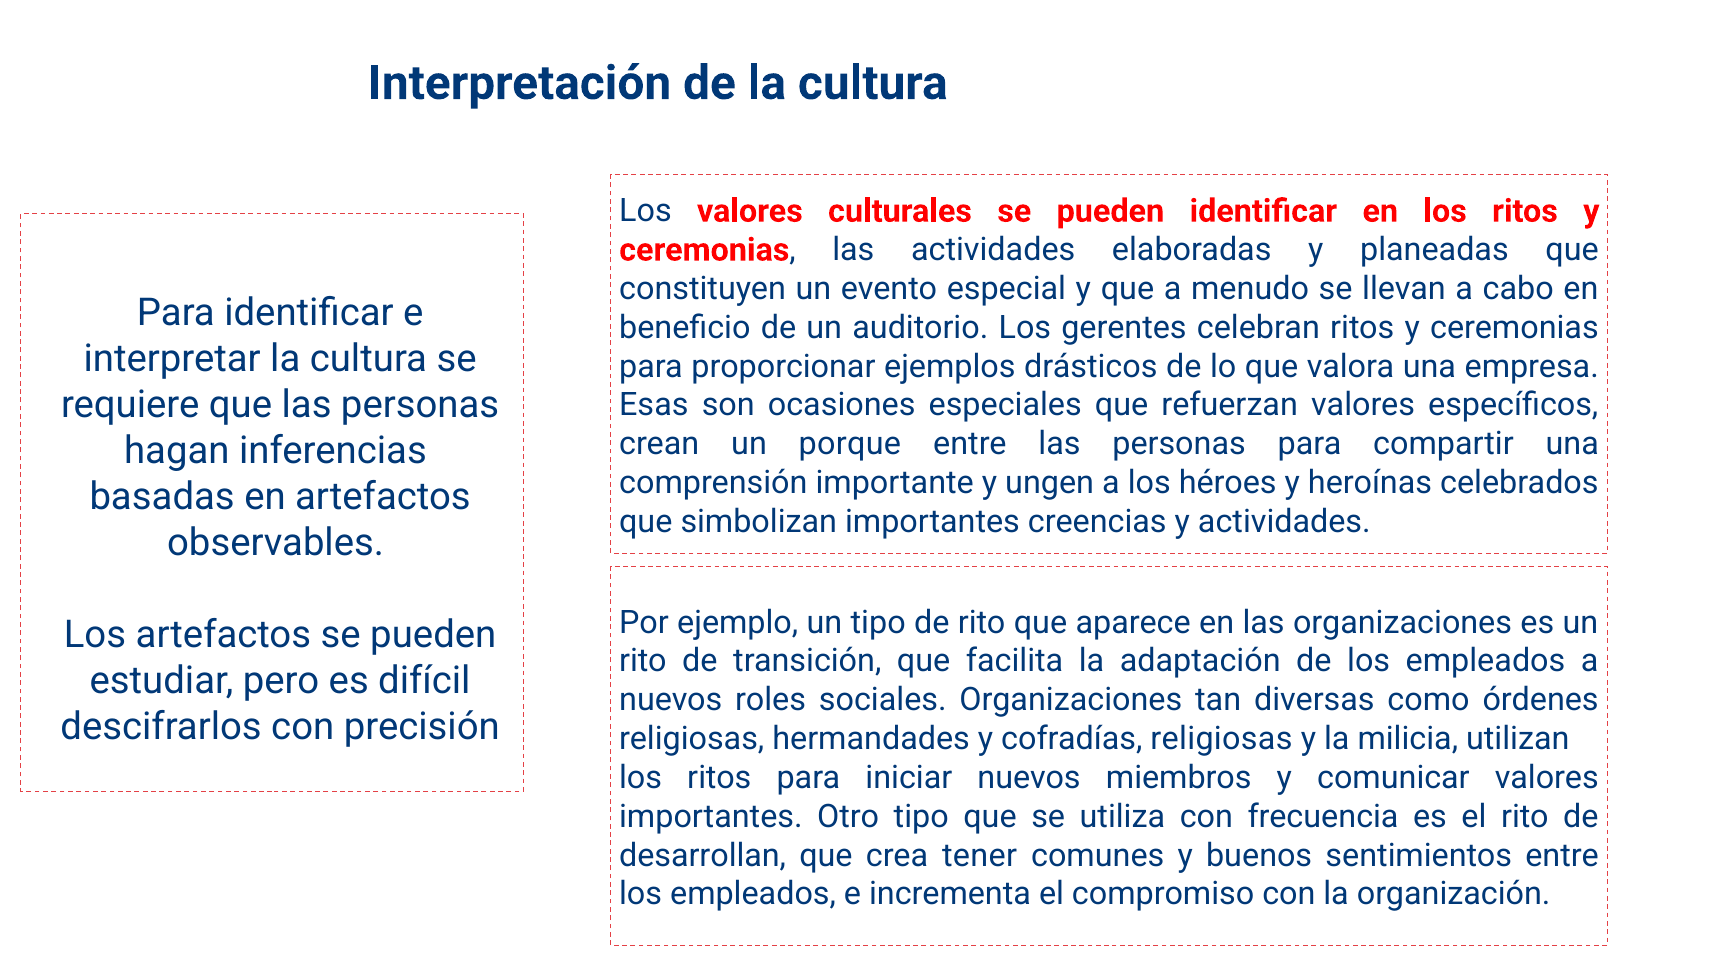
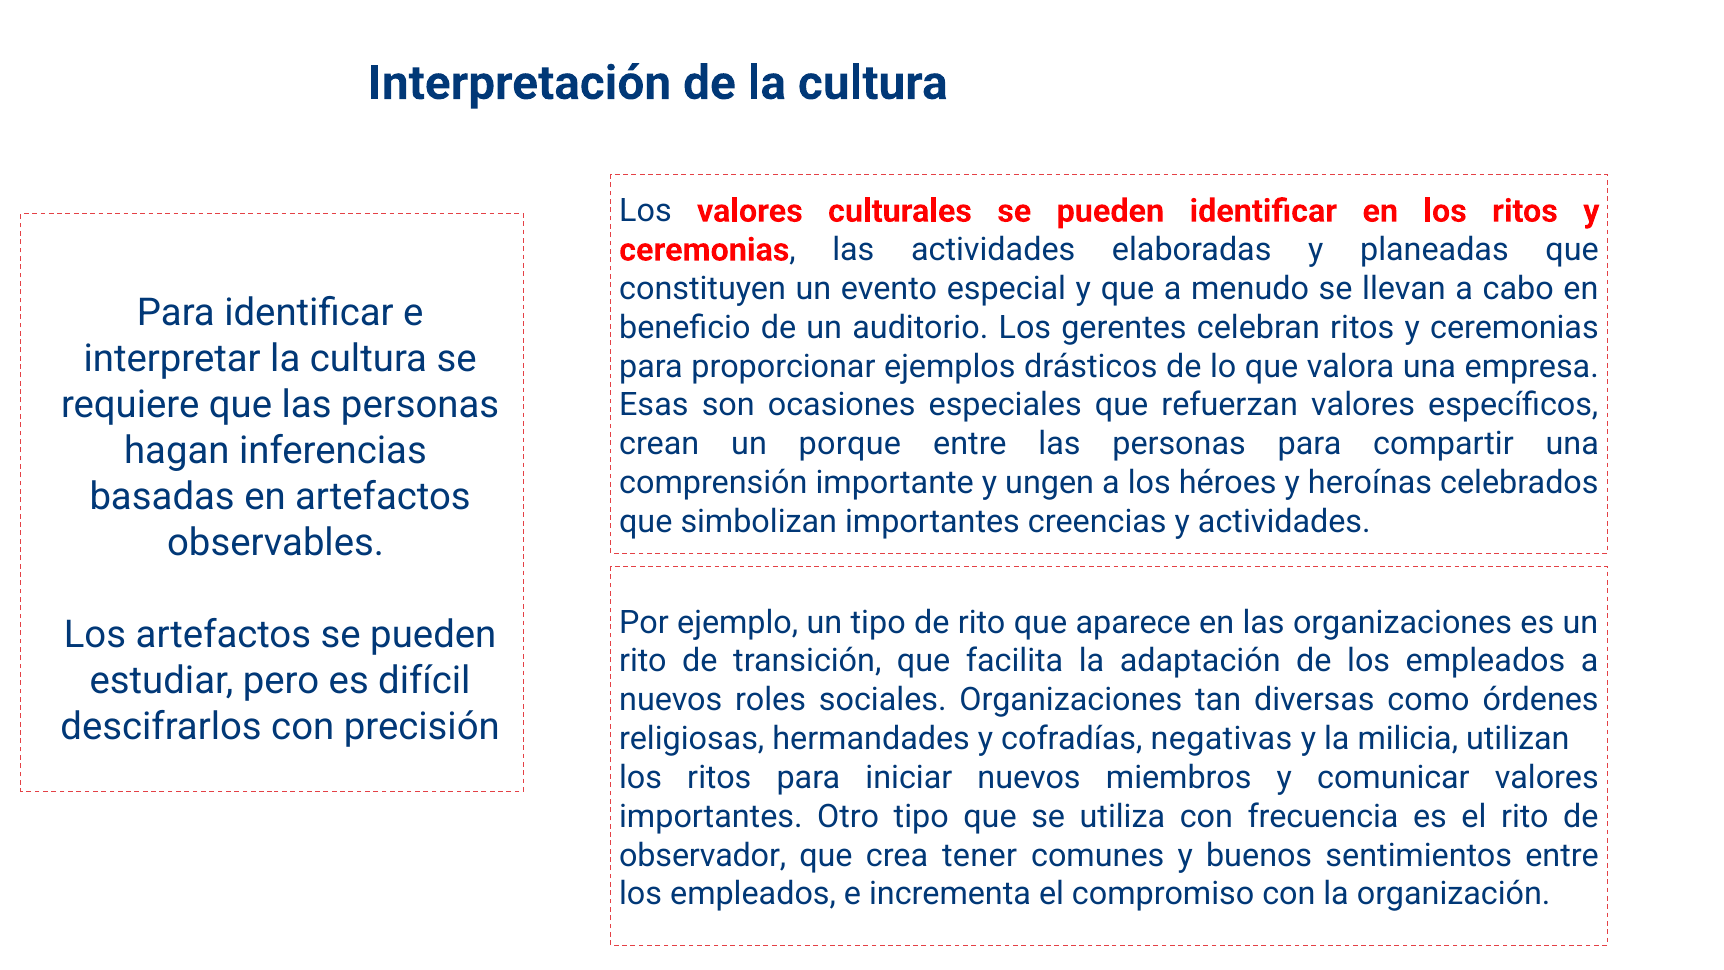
cofradías religiosas: religiosas -> negativas
desarrollan: desarrollan -> observador
